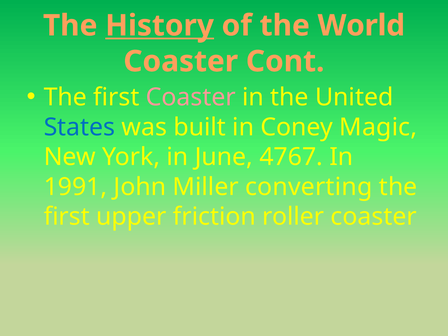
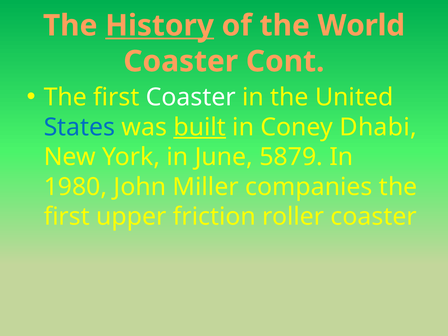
Coaster at (191, 97) colour: pink -> white
built underline: none -> present
Magic: Magic -> Dhabi
4767: 4767 -> 5879
1991: 1991 -> 1980
converting: converting -> companies
